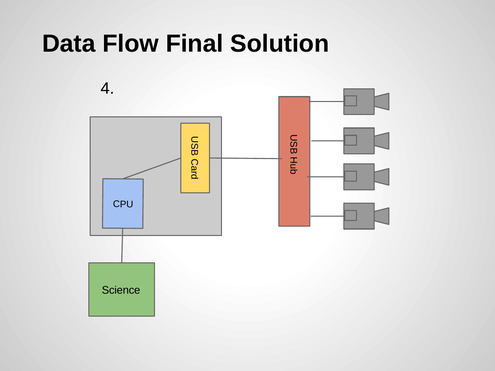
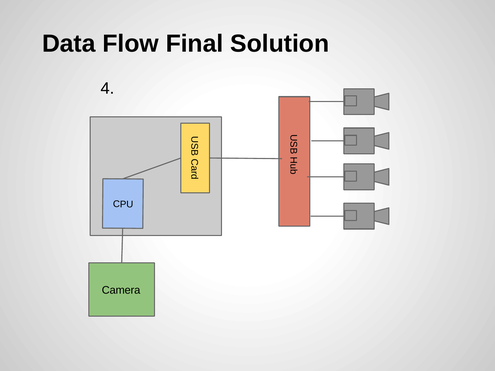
Science: Science -> Camera
